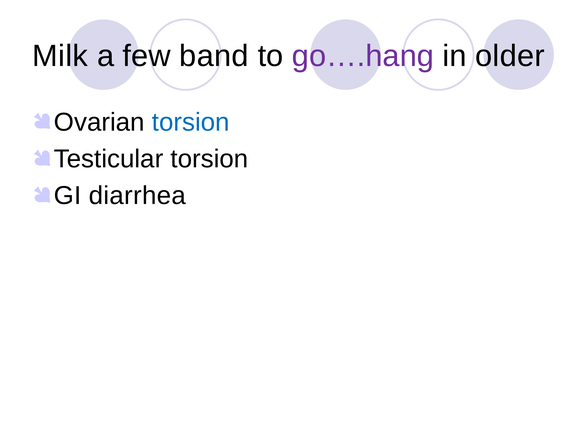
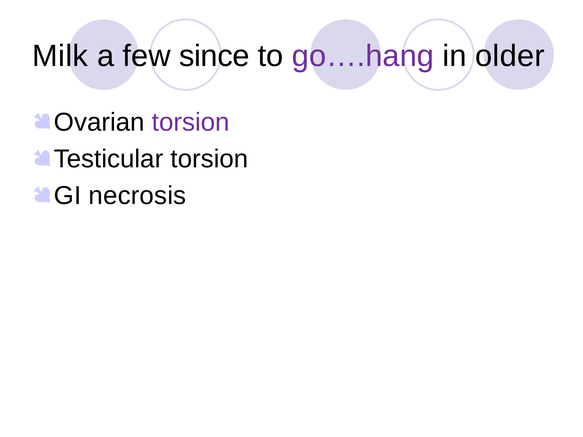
band: band -> since
torsion at (191, 122) colour: blue -> purple
diarrhea: diarrhea -> necrosis
